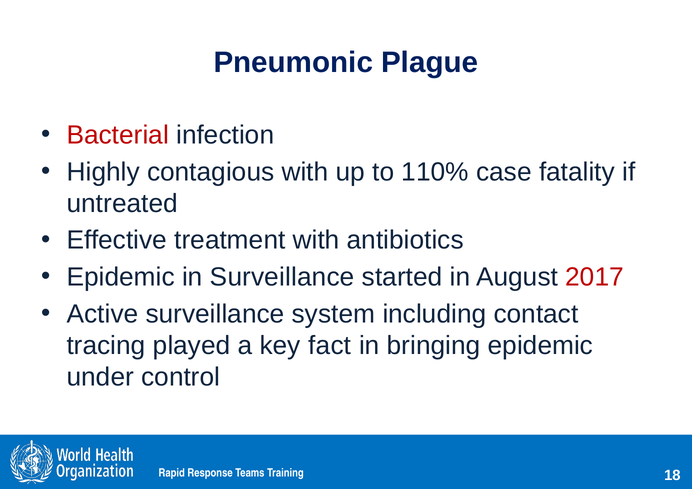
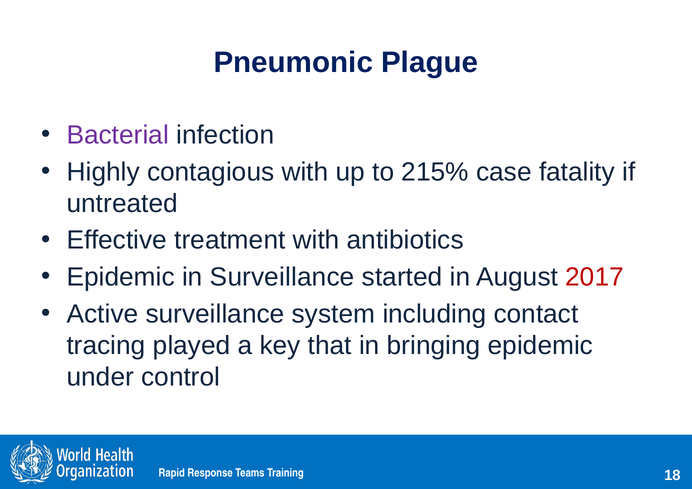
Bacterial colour: red -> purple
110%: 110% -> 215%
fact: fact -> that
